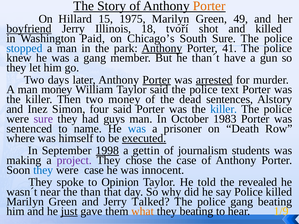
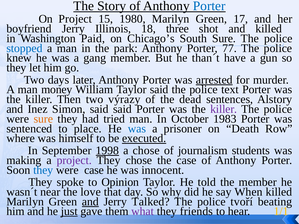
Porter at (209, 6) colour: orange -> blue
On Hillard: Hillard -> Project
1975: 1975 -> 1980
49: 49 -> 17
boyfriend underline: present -> none
tvoří: tvoří -> three
Anthony at (162, 48) underline: present -> none
41: 41 -> 77
Porter at (157, 80) underline: present -> none
two money: money -> výrazy
Simon four: four -> said
killer at (224, 109) colour: blue -> purple
sure at (43, 119) colour: purple -> orange
guys: guys -> tried
name: name -> place
a gettin: gettin -> chose
the revealed: revealed -> member
than: than -> love
say Police: Police -> When
and at (90, 202) underline: none -> present
police gang: gang -> tvoří
what colour: orange -> purple
they beating: beating -> friends
1/9: 1/9 -> 1/1
